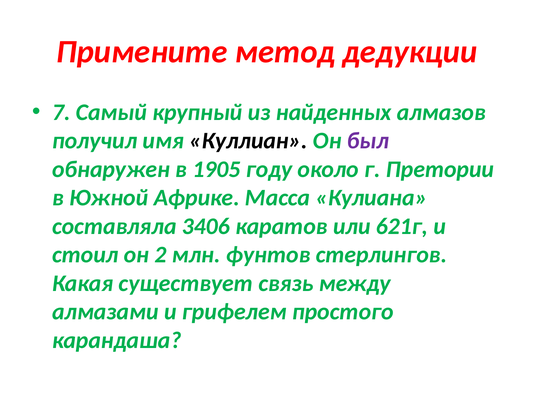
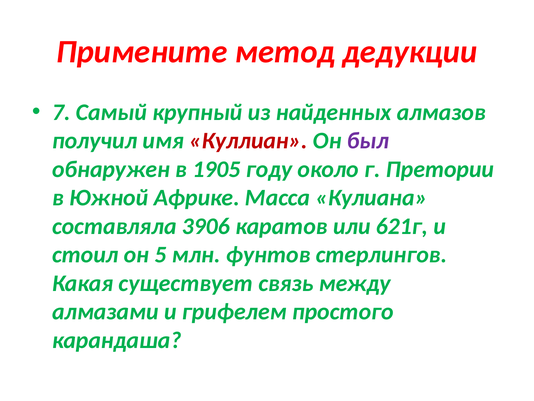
Куллиан colour: black -> red
3406: 3406 -> 3906
2: 2 -> 5
